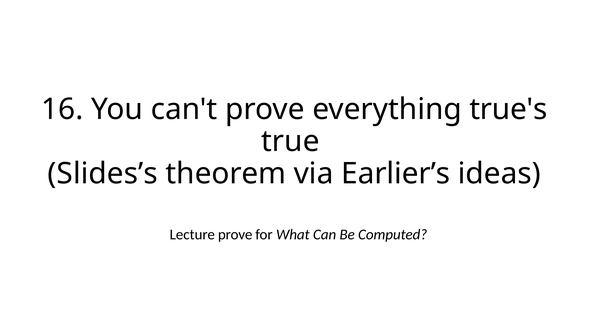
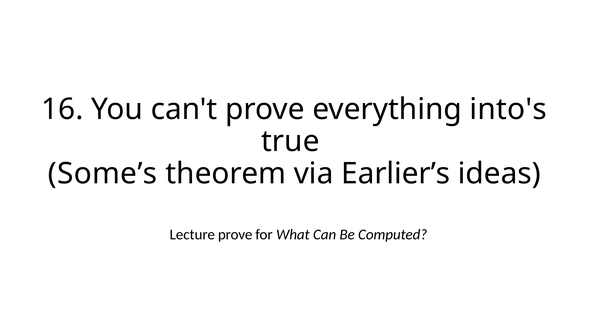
true's: true's -> into's
Slides’s: Slides’s -> Some’s
